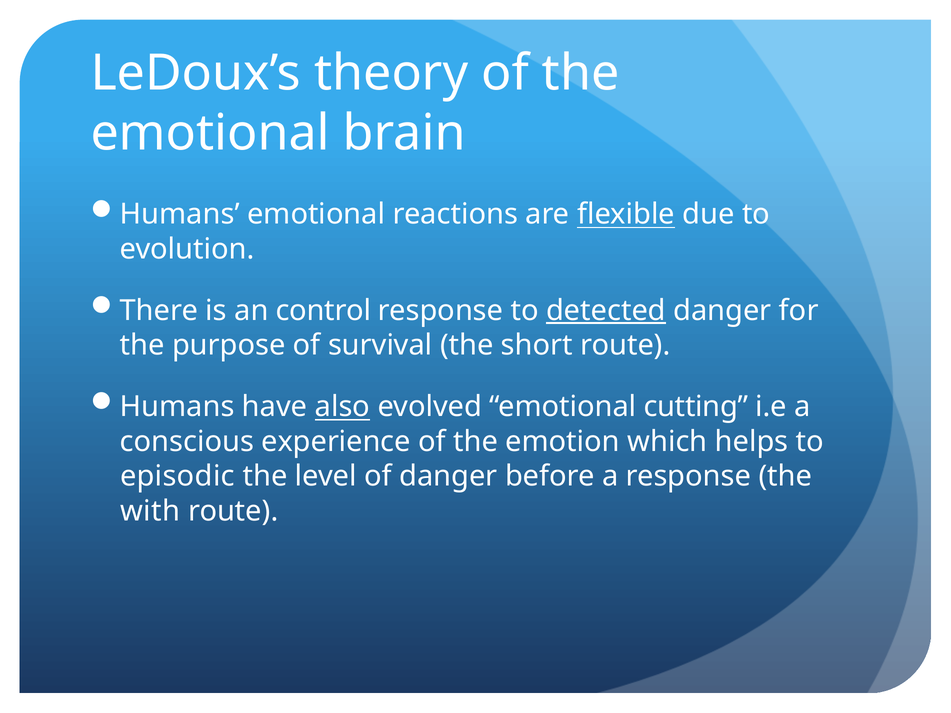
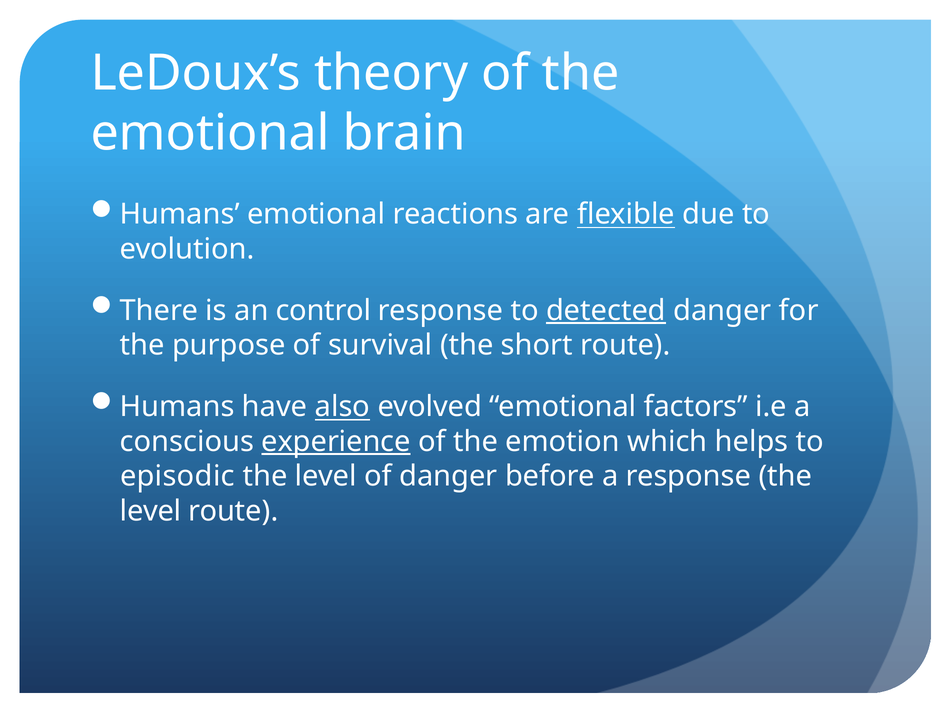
cutting: cutting -> factors
experience underline: none -> present
with at (150, 511): with -> level
